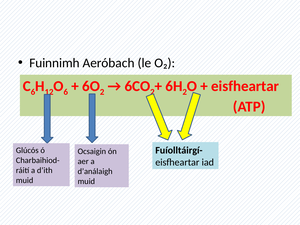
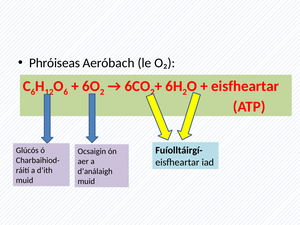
Fuinnimh: Fuinnimh -> Phróiseas
